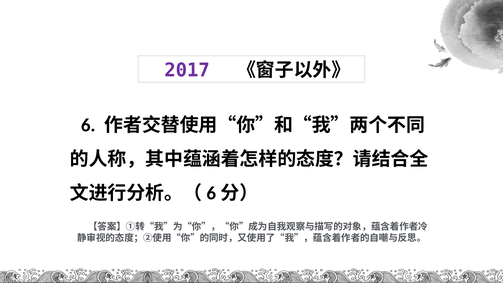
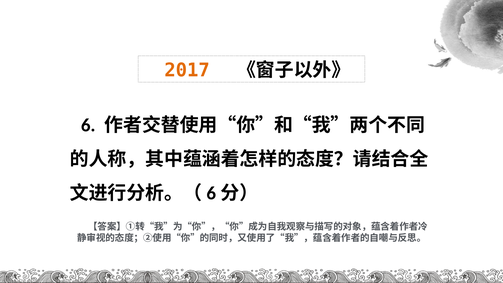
2017 colour: purple -> orange
